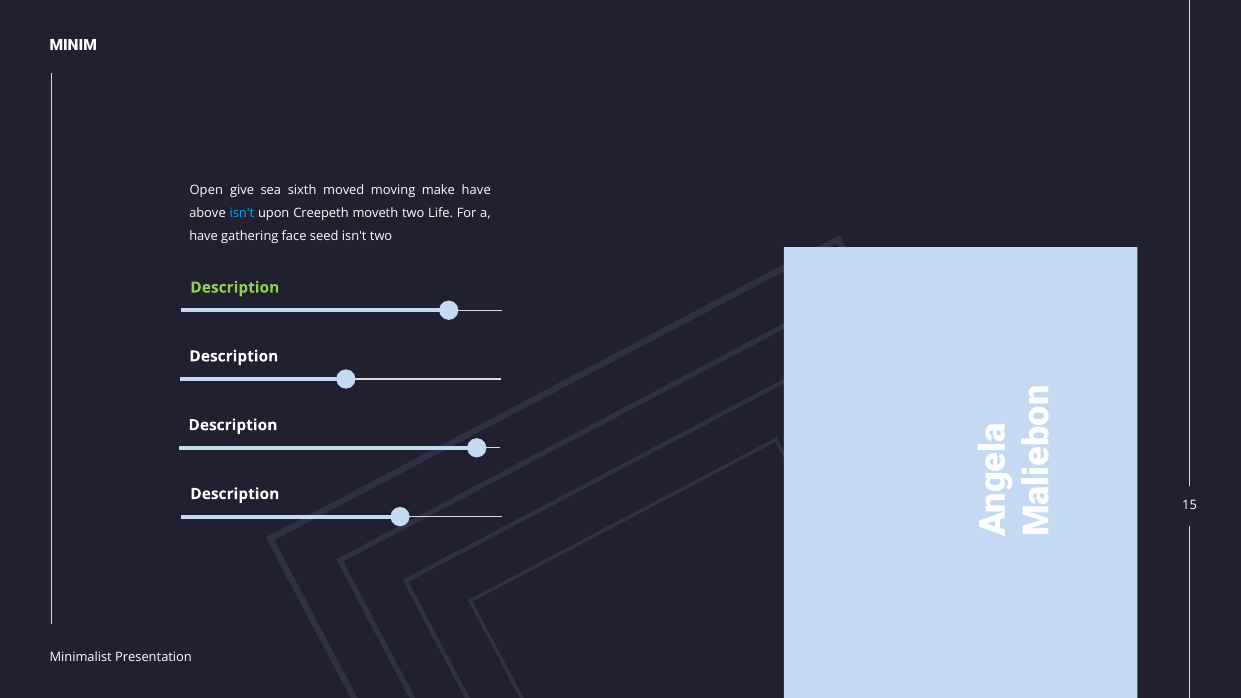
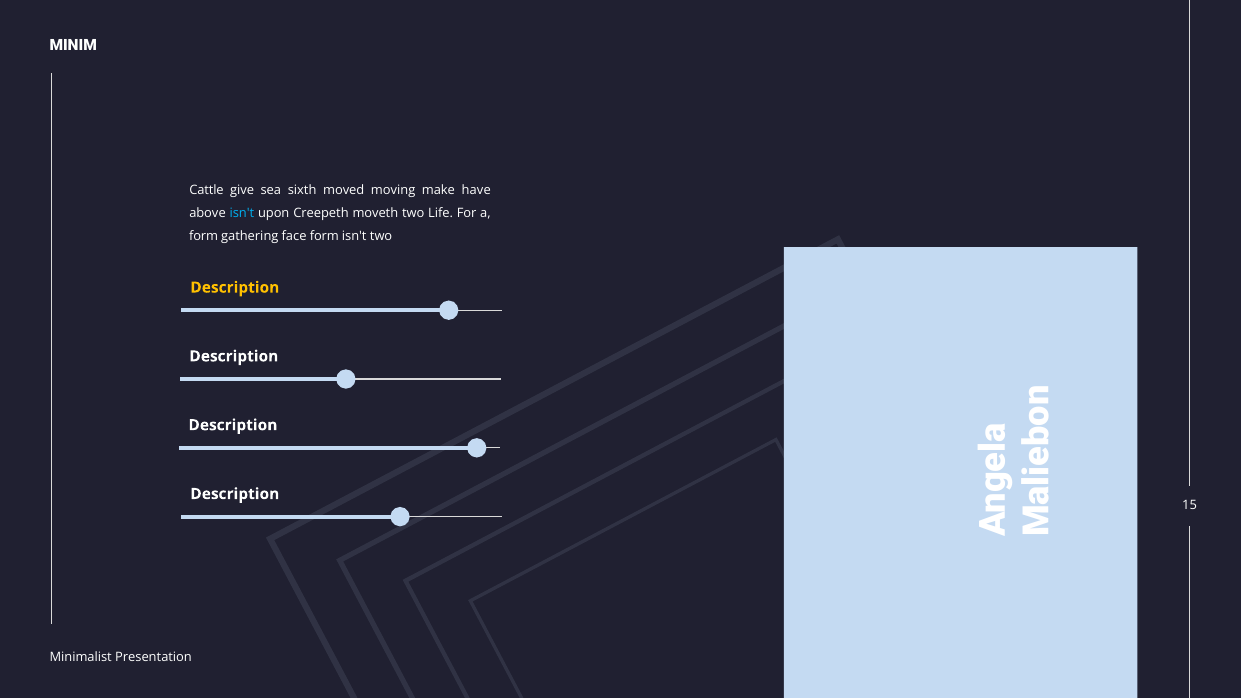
Open: Open -> Cattle
have at (204, 237): have -> form
face seed: seed -> form
Description at (235, 288) colour: light green -> yellow
